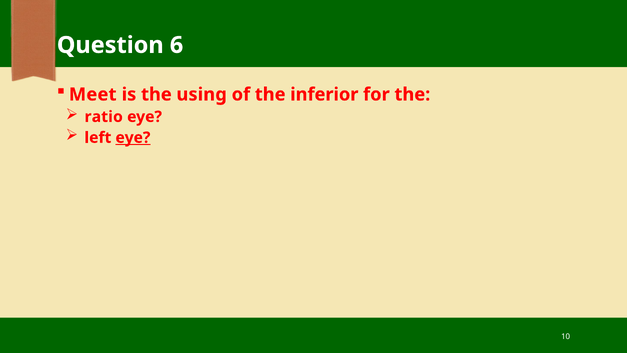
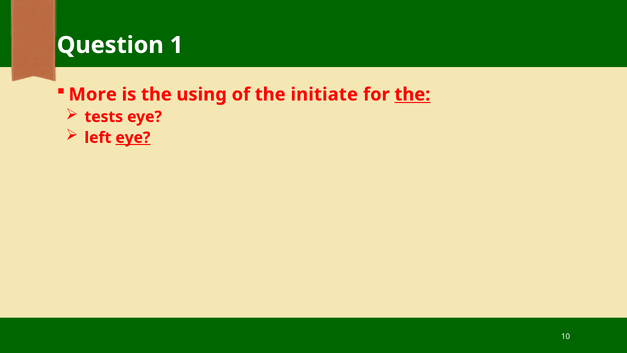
6: 6 -> 1
Meet: Meet -> More
inferior: inferior -> initiate
the at (412, 94) underline: none -> present
ratio: ratio -> tests
